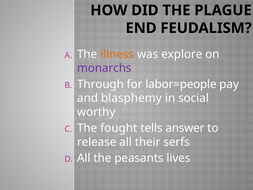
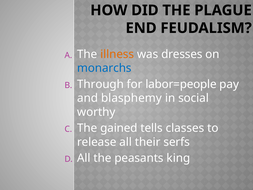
explore: explore -> dresses
monarchs colour: purple -> blue
fought: fought -> gained
answer: answer -> classes
lives: lives -> king
